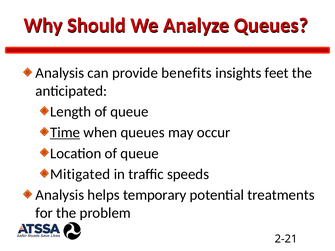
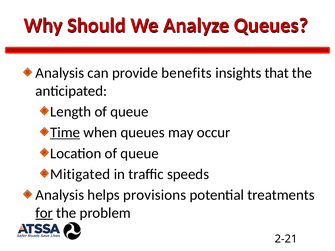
feet: feet -> that
temporary: temporary -> provisions
for underline: none -> present
